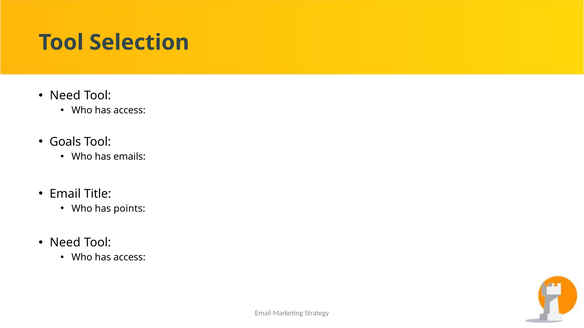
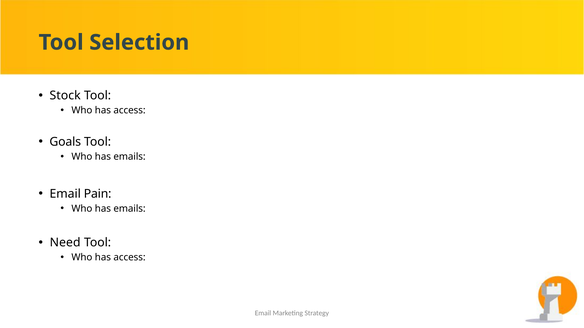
Need at (65, 96): Need -> Stock
Title: Title -> Pain
points at (129, 209): points -> emails
